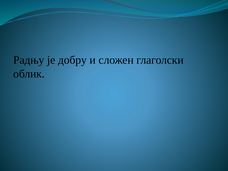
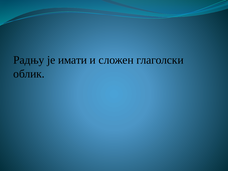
добру: добру -> имати
